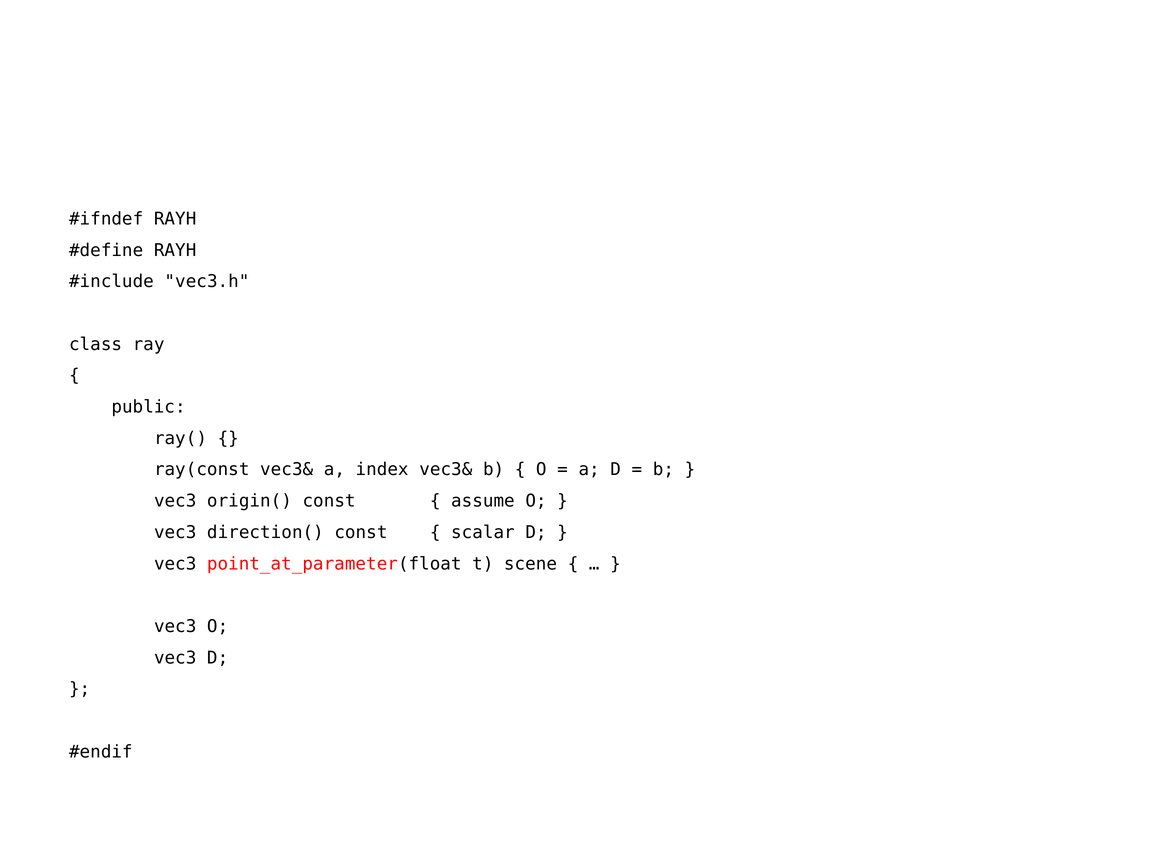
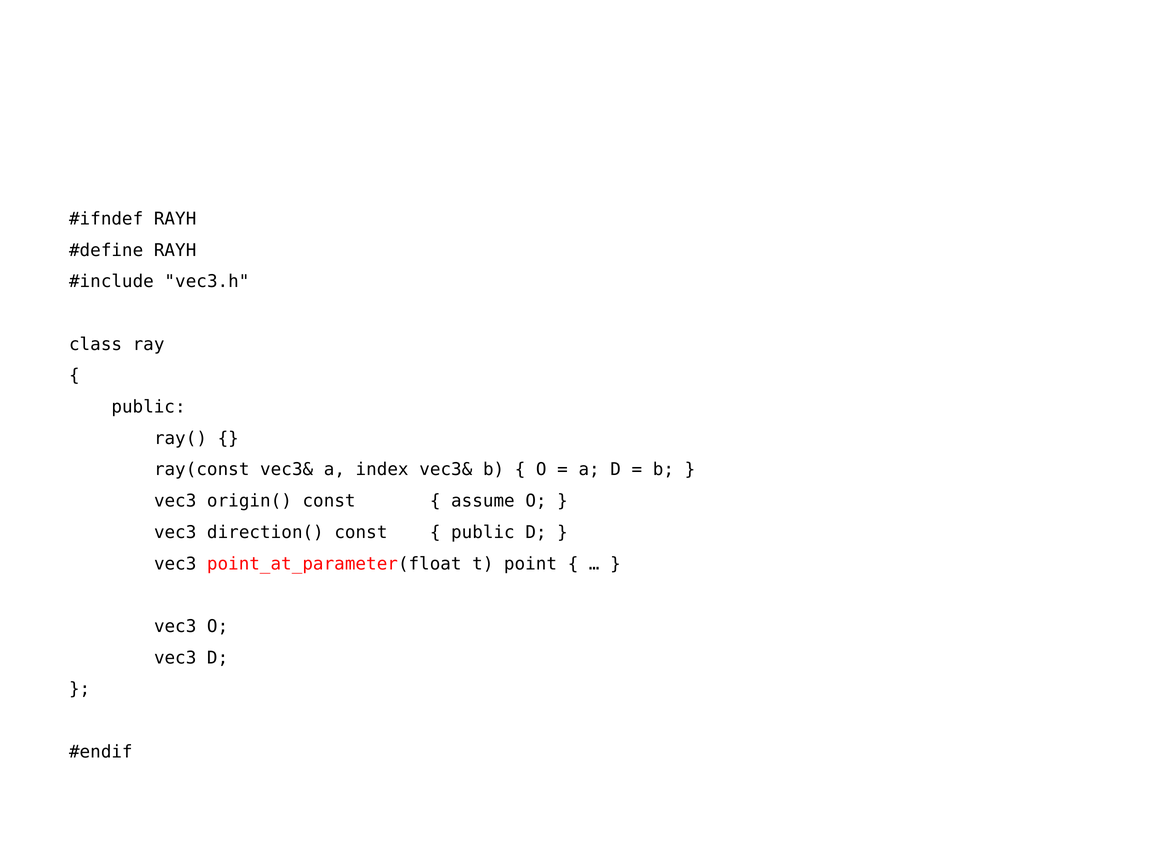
scalar at (483, 533): scalar -> public
scene: scene -> point
